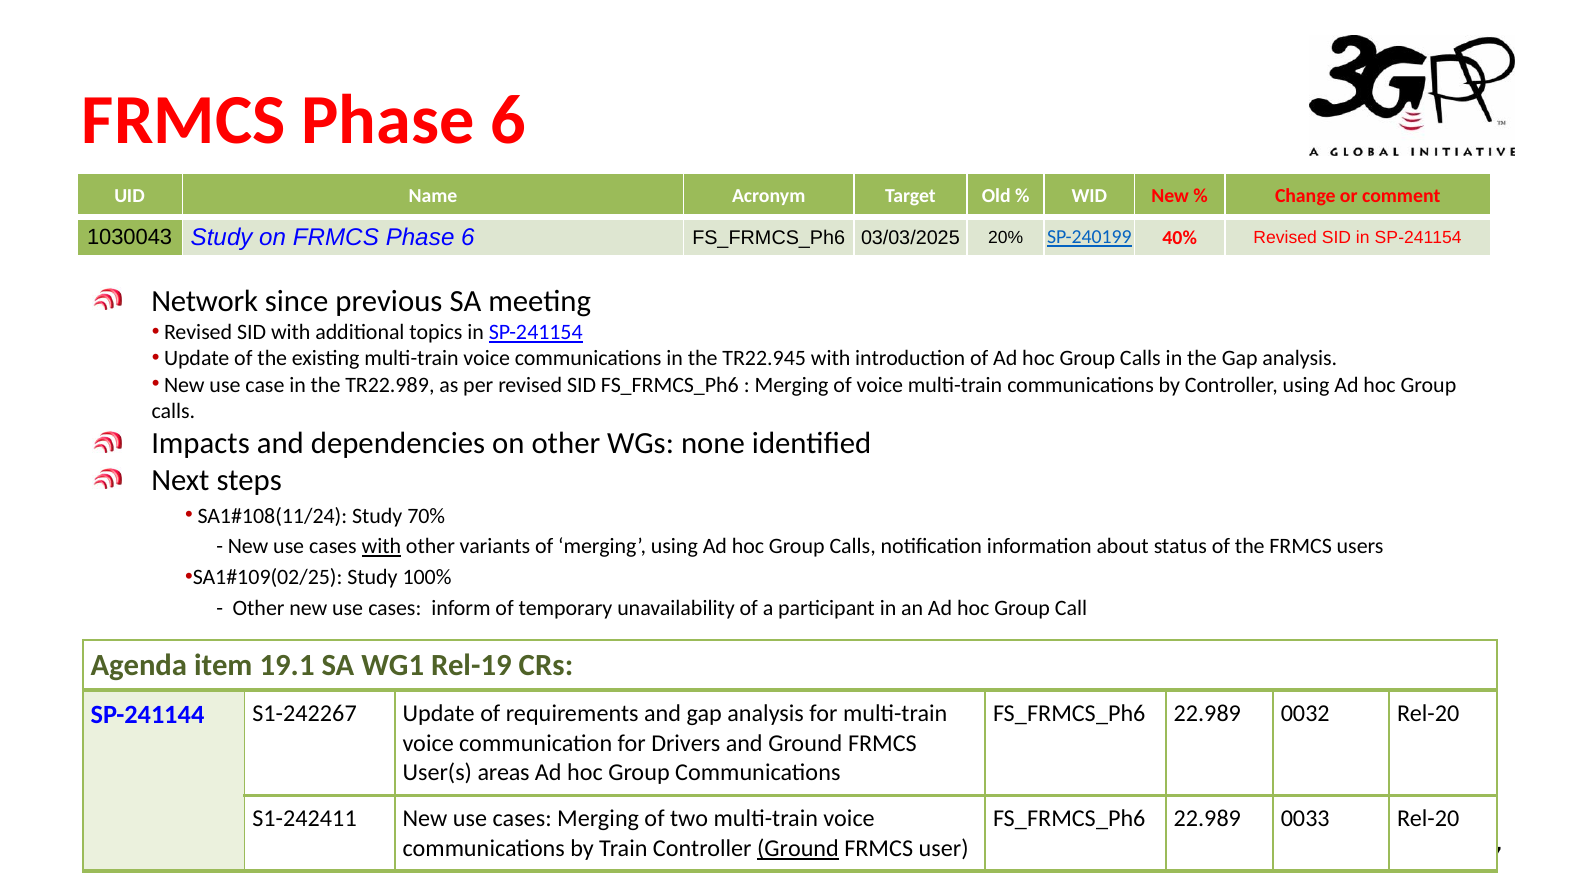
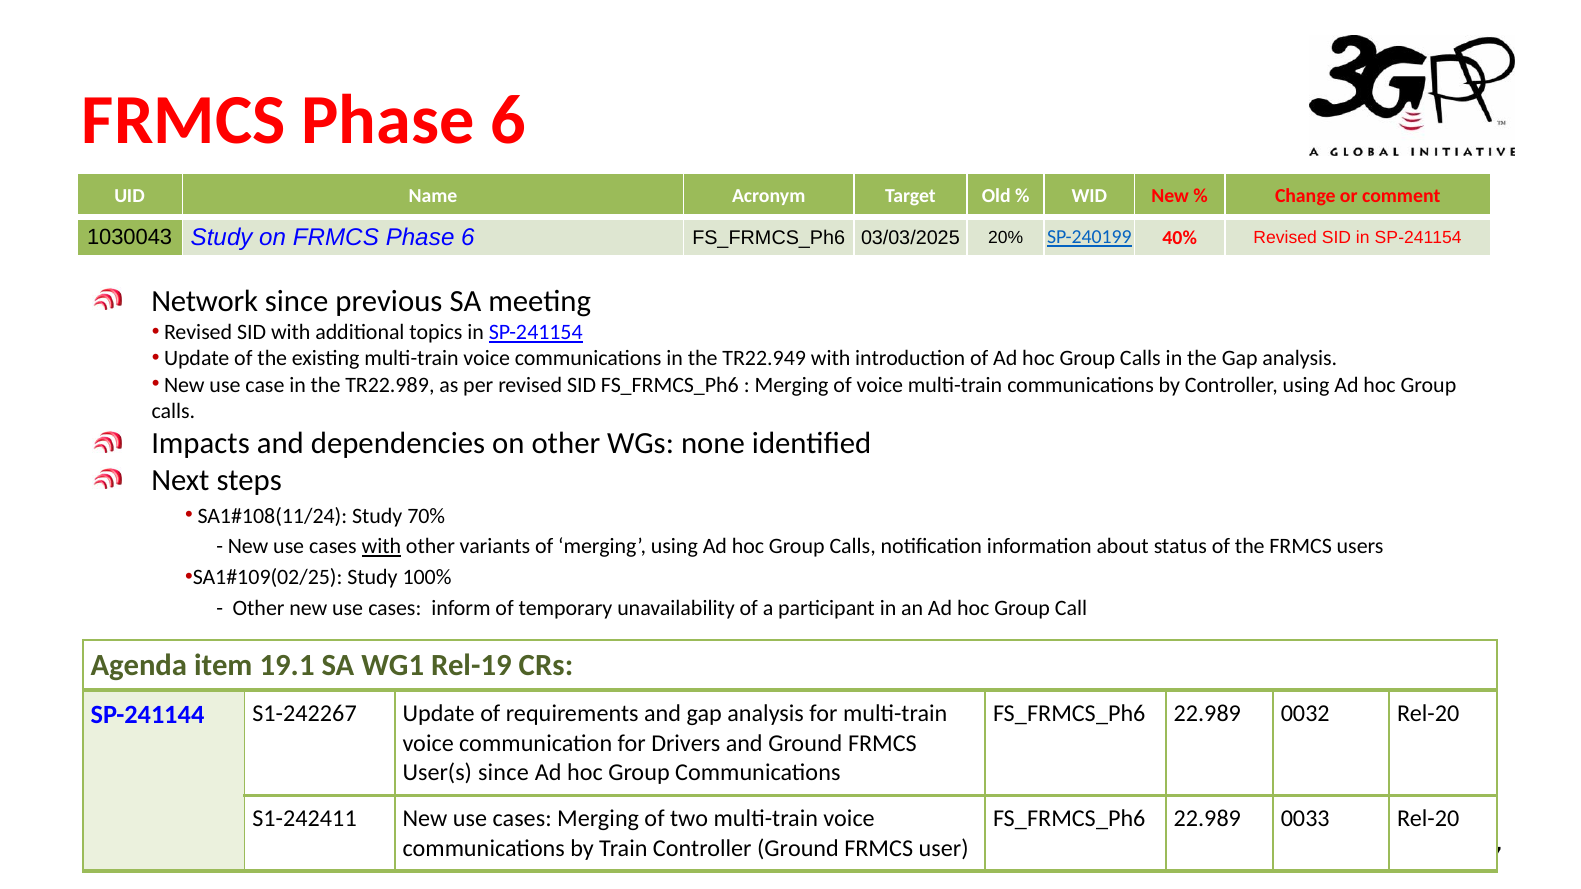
TR22.945: TR22.945 -> TR22.949
User(s areas: areas -> since
Ground at (798, 849) underline: present -> none
